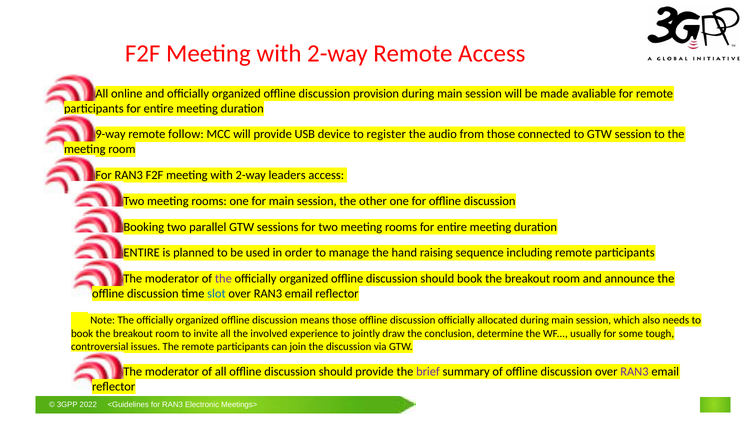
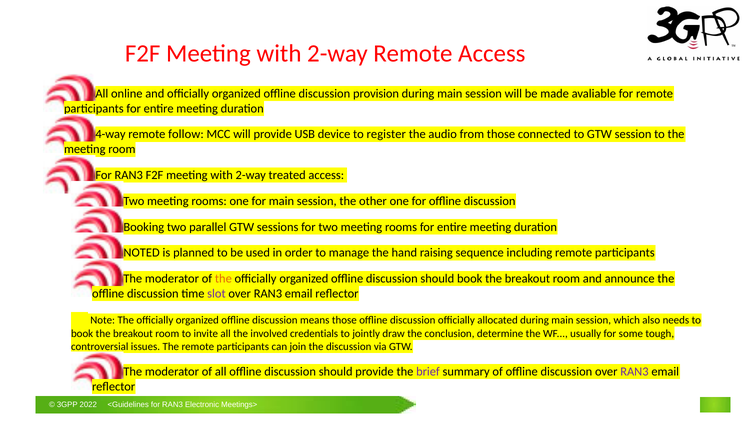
9-way: 9-way -> 4-way
leaders: leaders -> treated
ENTIRE at (142, 253): ENTIRE -> NOTED
the at (223, 279) colour: purple -> orange
slot colour: blue -> purple
experience: experience -> credentials
